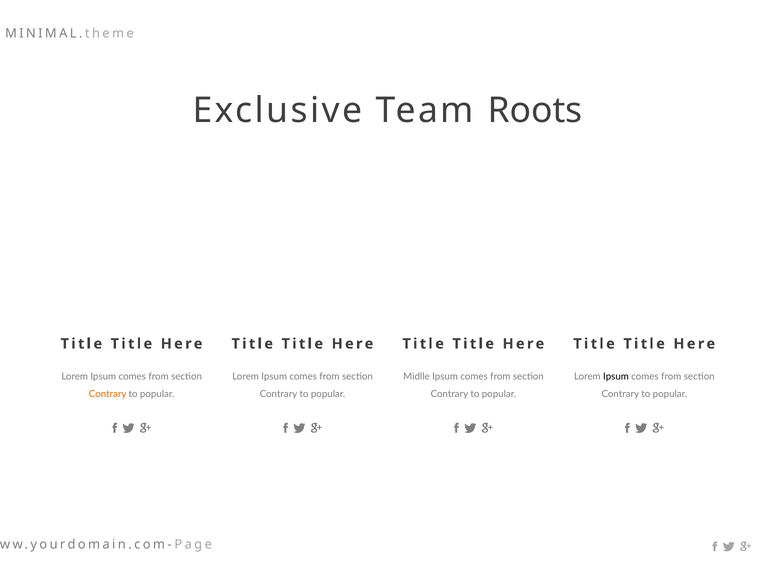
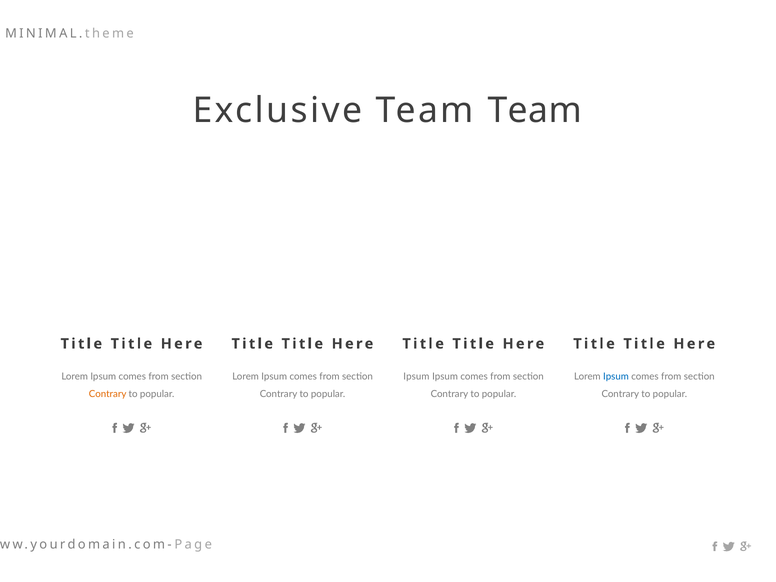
Team Roots: Roots -> Team
Midlle at (416, 377): Midlle -> Ipsum
Ipsum at (616, 377) colour: black -> blue
